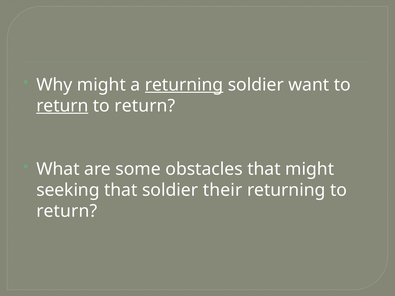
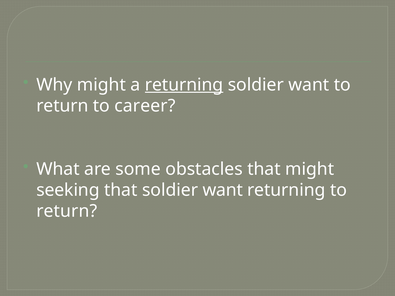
return at (62, 106) underline: present -> none
return at (145, 106): return -> career
that soldier their: their -> want
